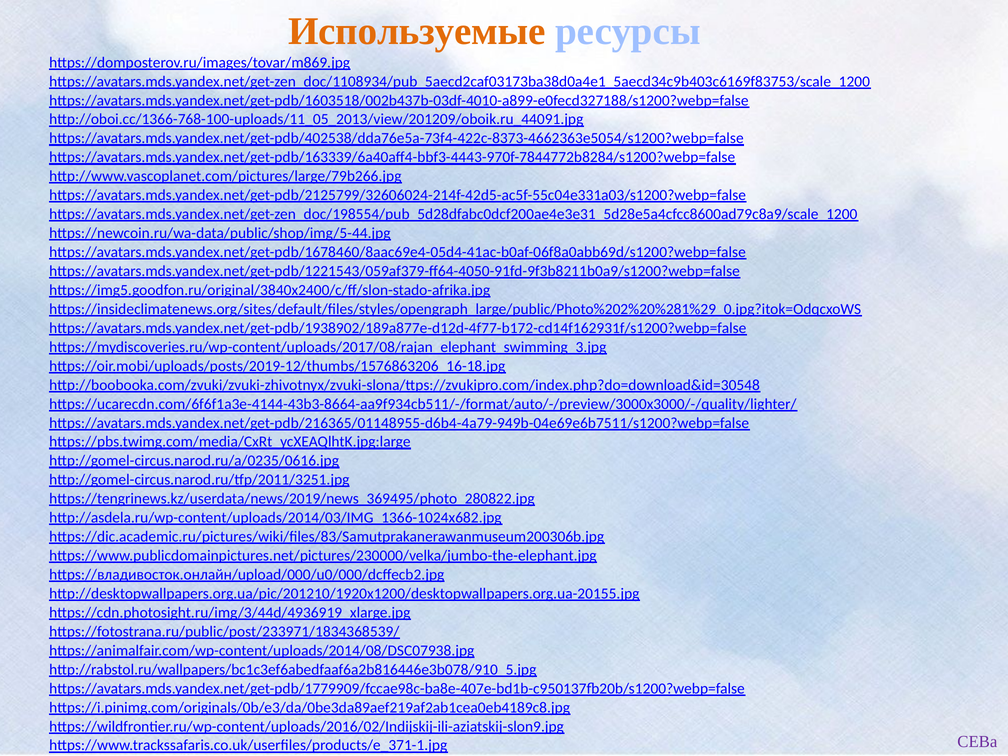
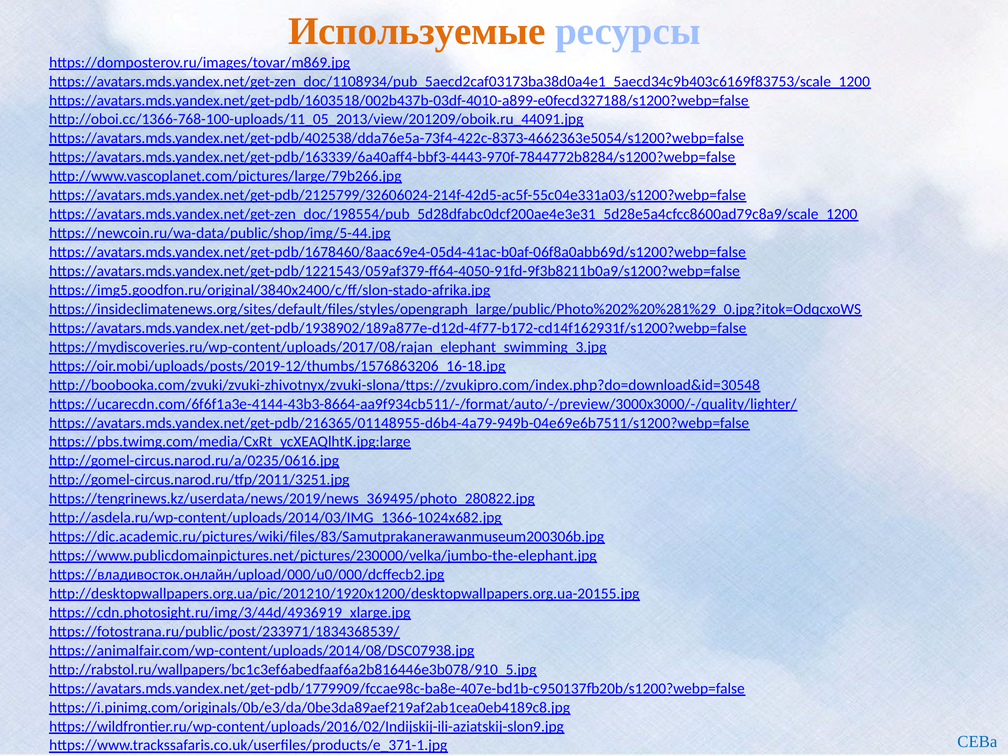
СЕВа colour: purple -> blue
